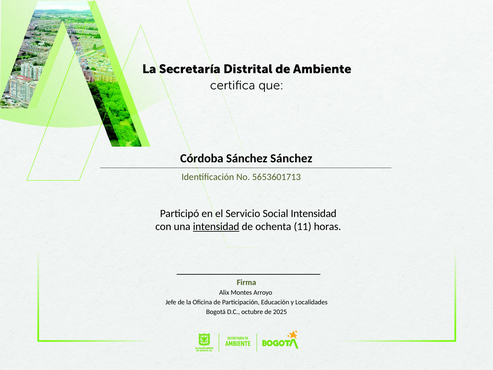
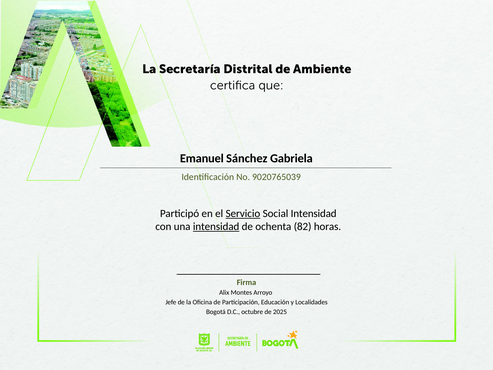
Córdoba: Córdoba -> Emanuel
Sánchez Sánchez: Sánchez -> Gabriela
5653601713: 5653601713 -> 9020765039
Servicio underline: none -> present
11: 11 -> 82
